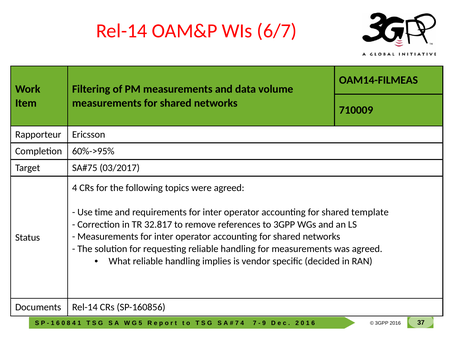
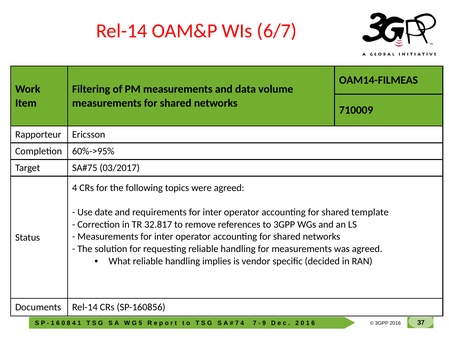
time: time -> date
